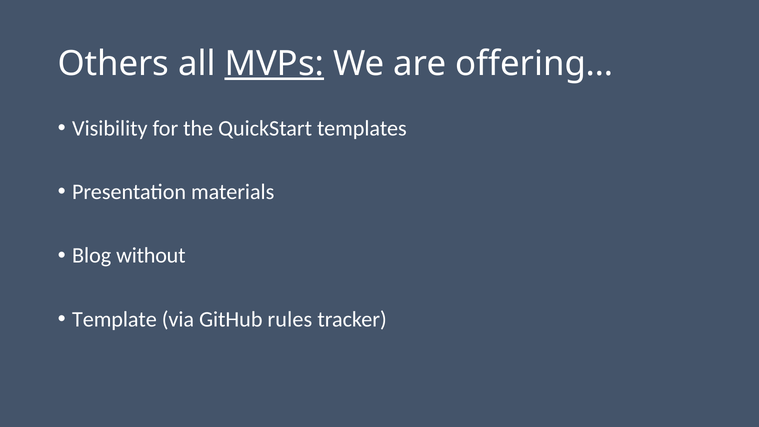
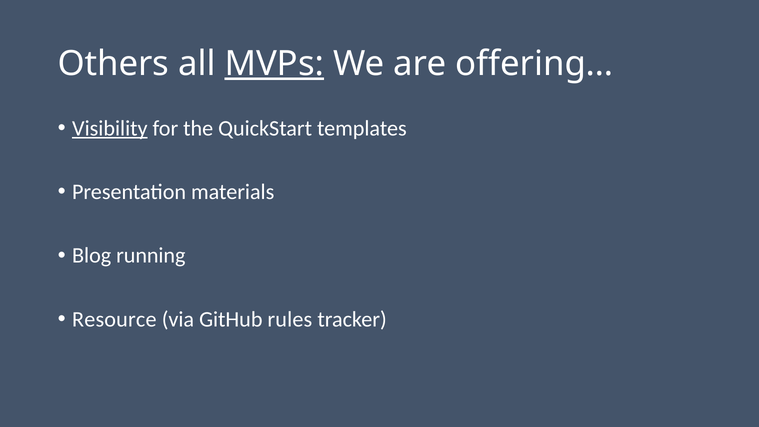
Visibility underline: none -> present
without: without -> running
Template: Template -> Resource
